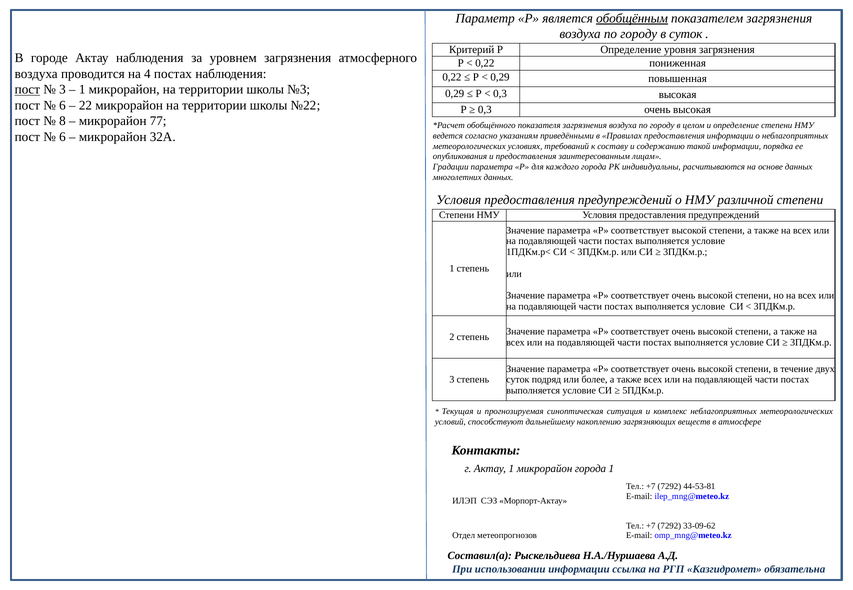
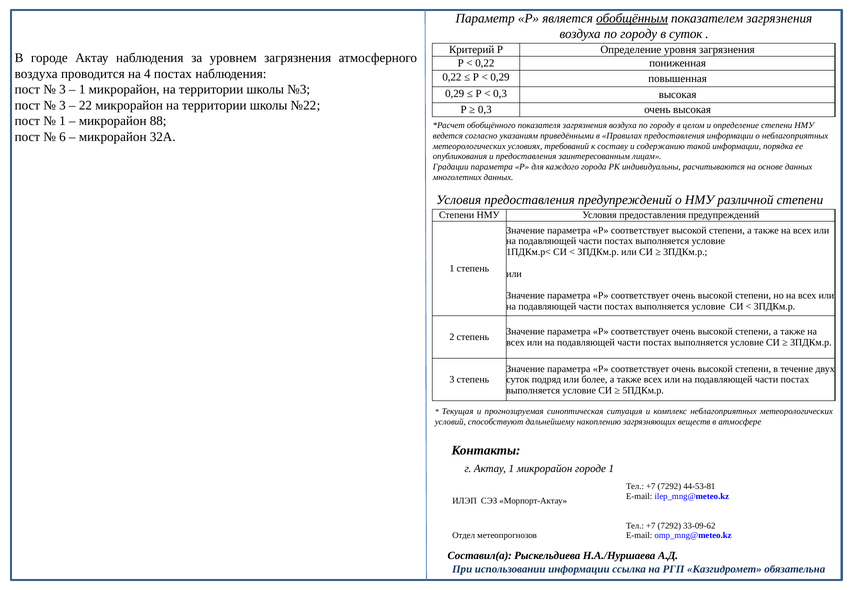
пост at (27, 90) underline: present -> none
6 at (62, 105): 6 -> 3
8 at (62, 121): 8 -> 1
77: 77 -> 88
микрорайон города: города -> городе
